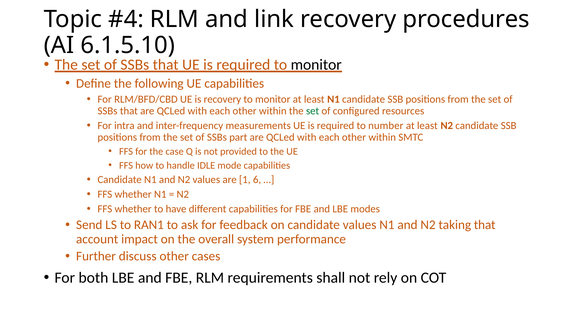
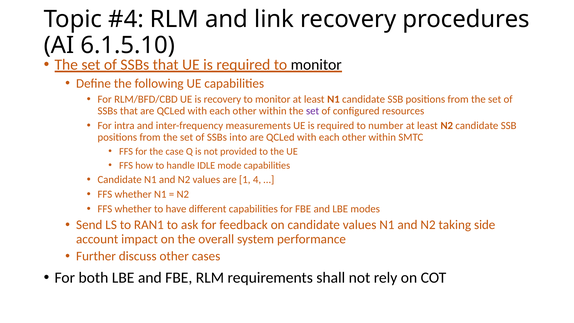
set at (313, 111) colour: green -> purple
part: part -> into
6: 6 -> 4
taking that: that -> side
